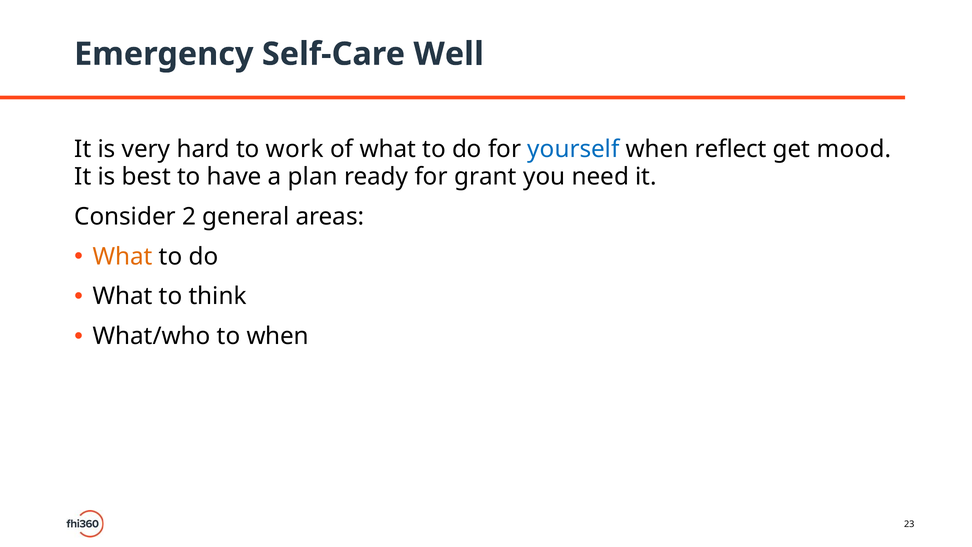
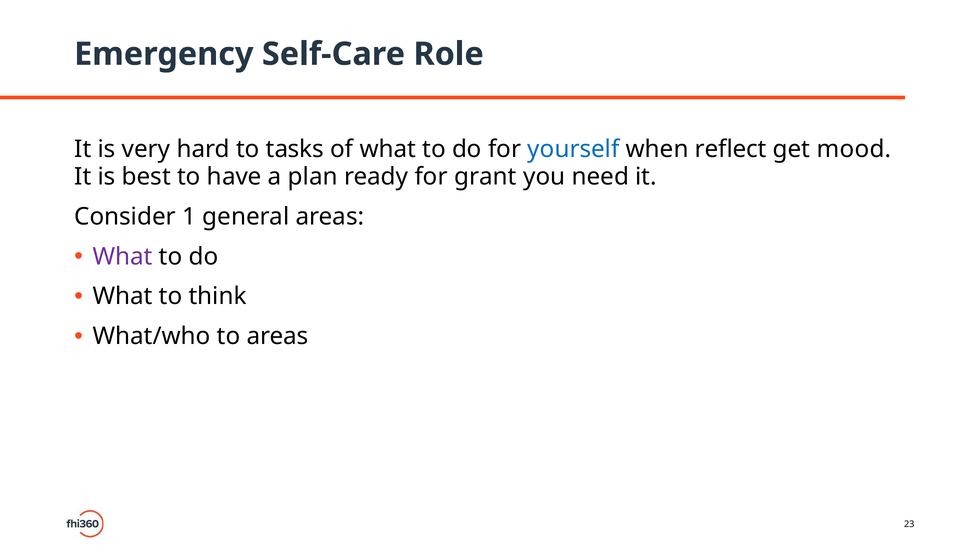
Well: Well -> Role
work: work -> tasks
2: 2 -> 1
What at (123, 256) colour: orange -> purple
to when: when -> areas
